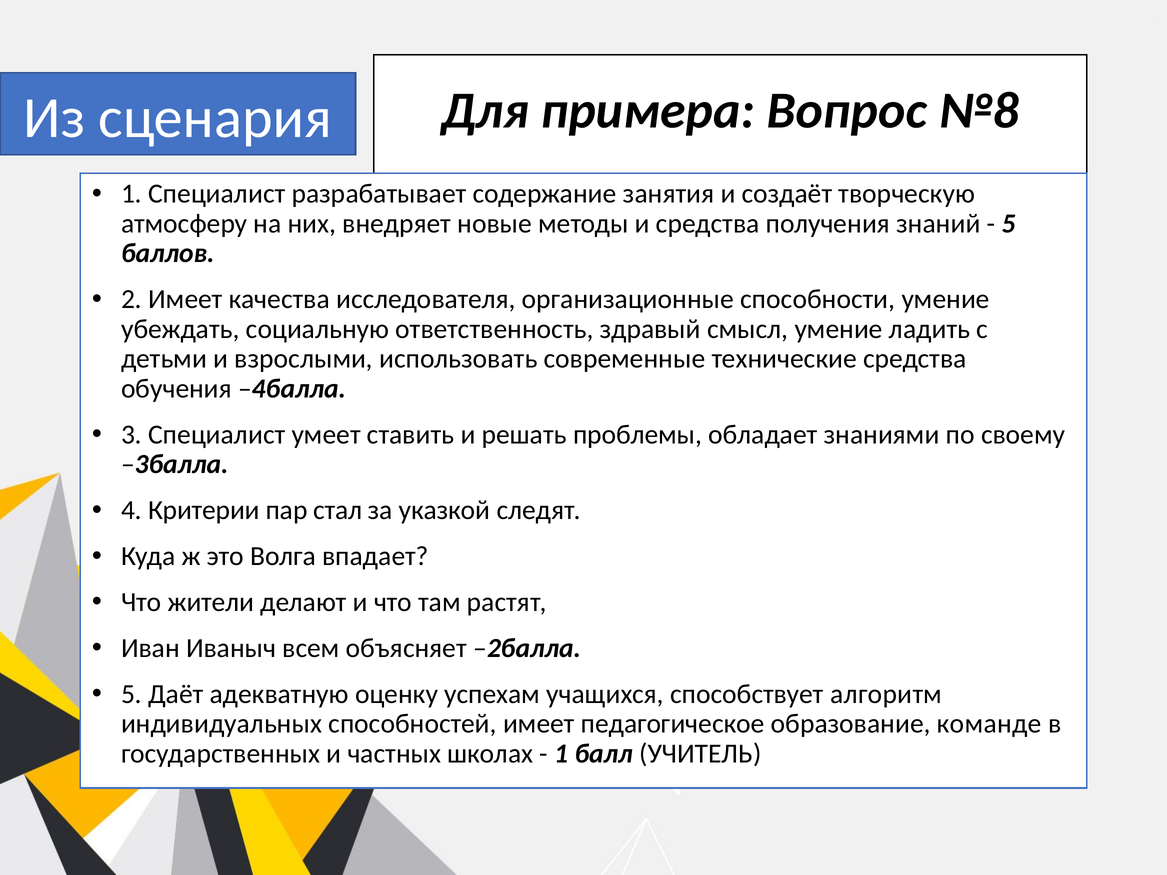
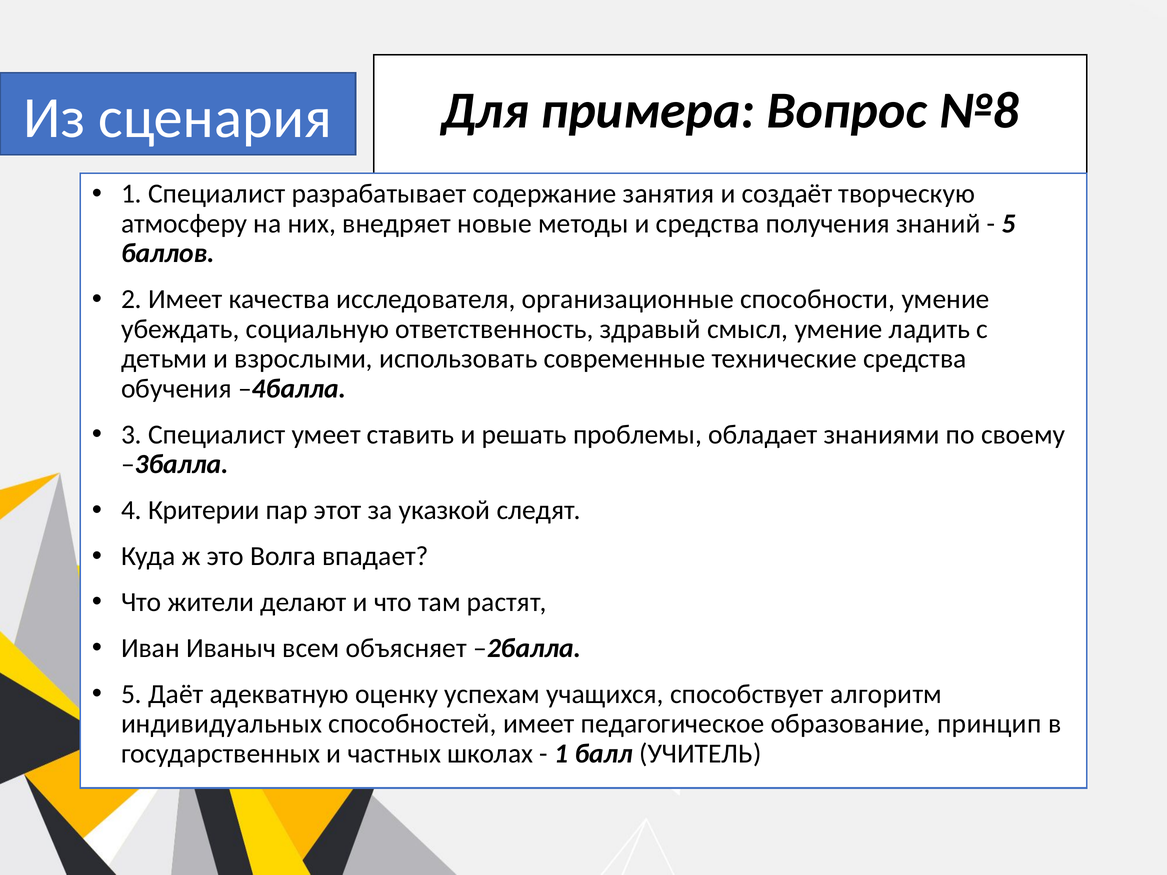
стал: стал -> этот
команде: команде -> принцип
